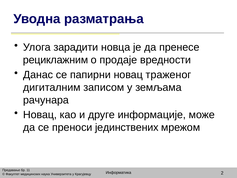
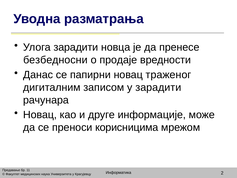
рециклажним: рециклажним -> безбедносни
у земљама: земљама -> зарадити
јединствених: јединствених -> корисницима
